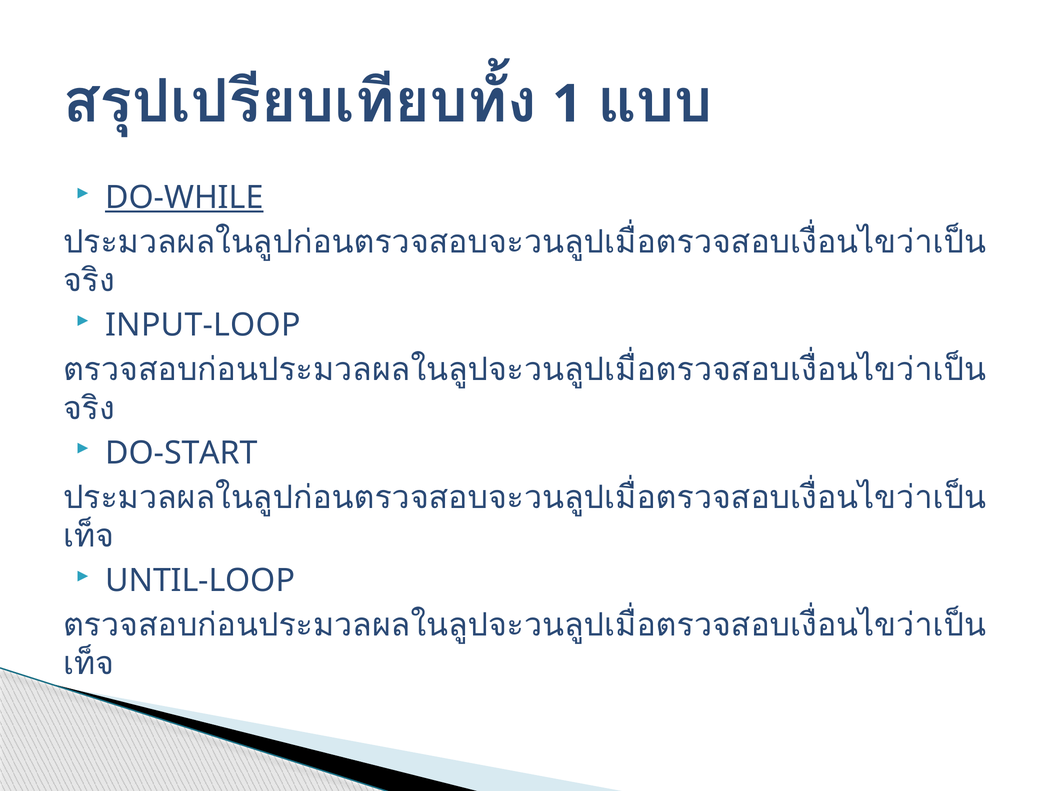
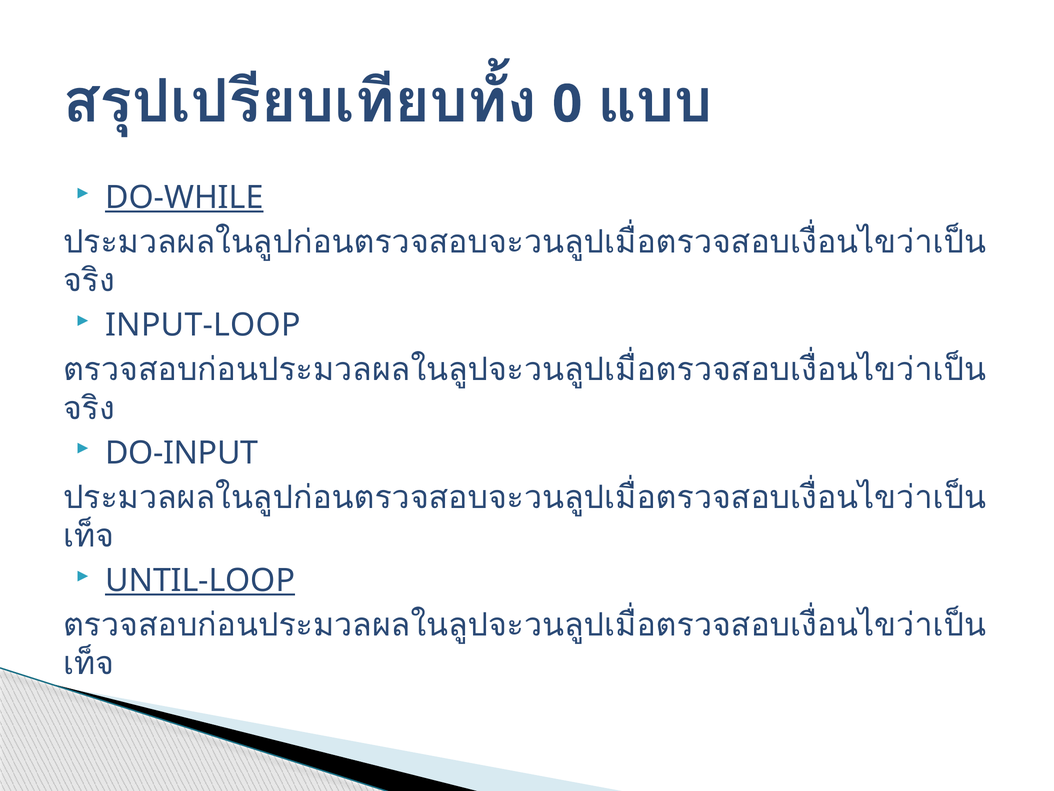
1: 1 -> 0
DO-START: DO-START -> DO-INPUT
UNTIL-LOOP underline: none -> present
